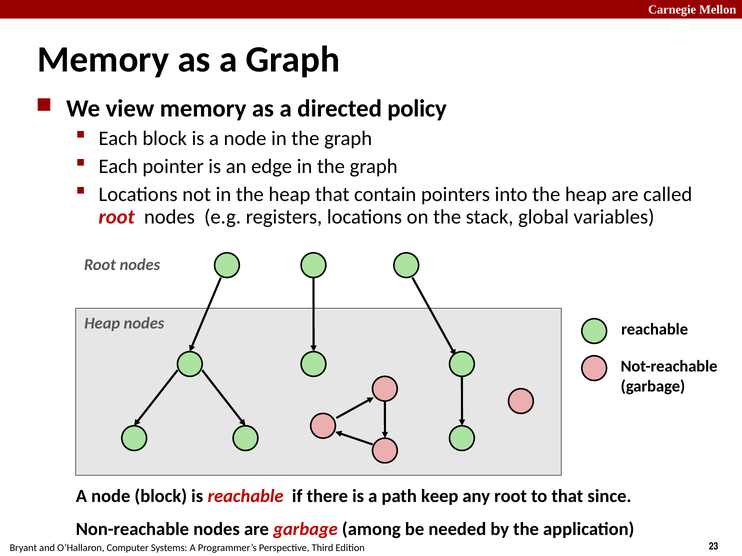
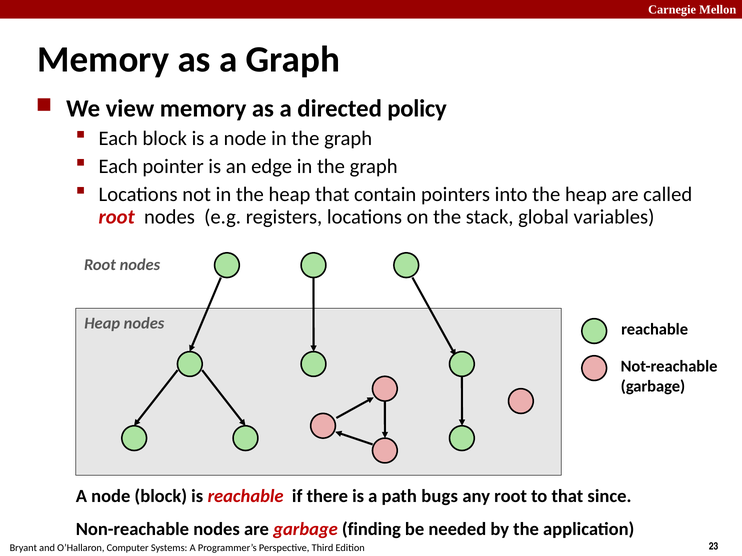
keep: keep -> bugs
among: among -> finding
